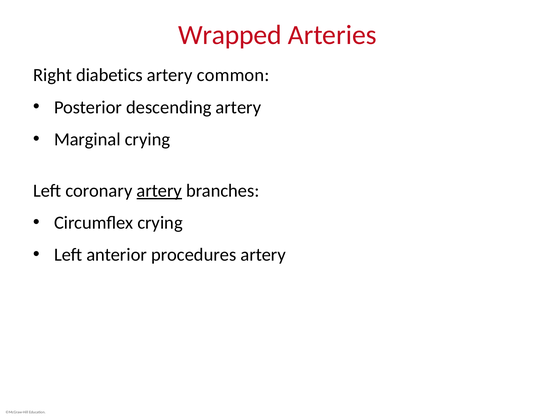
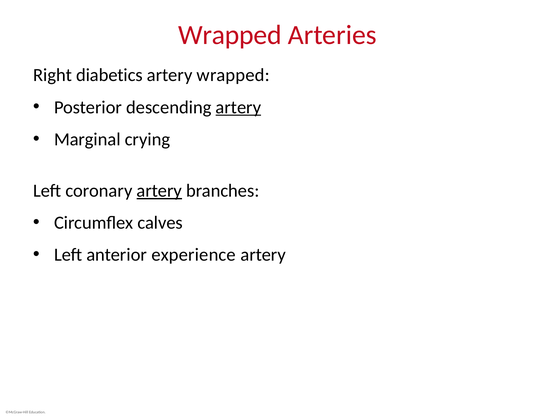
artery common: common -> wrapped
artery at (238, 107) underline: none -> present
Circumflex crying: crying -> calves
procedures: procedures -> experience
